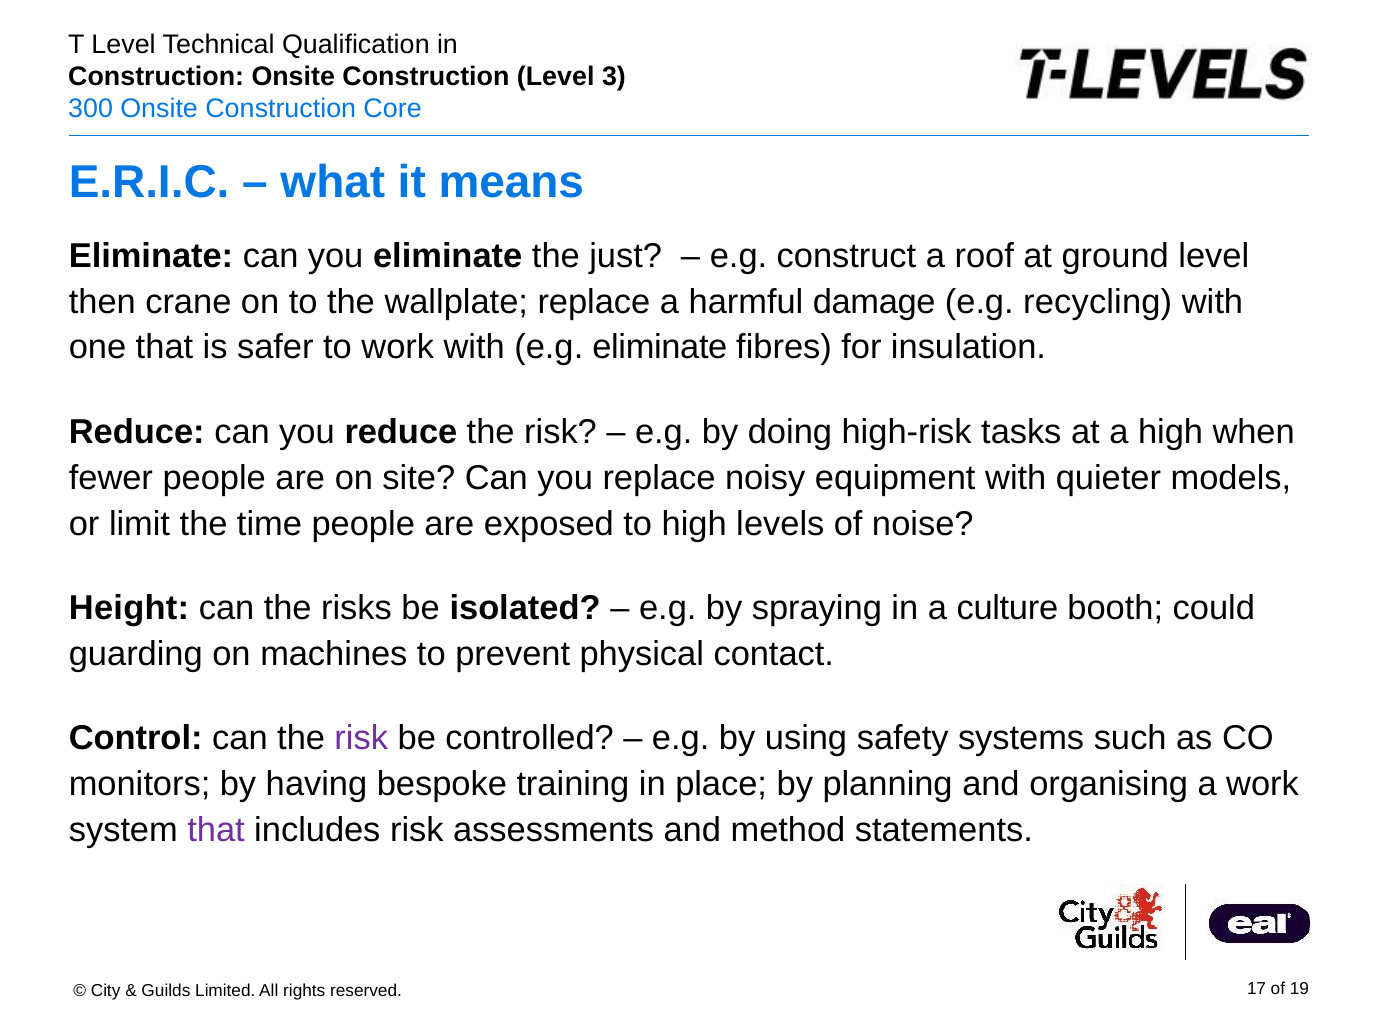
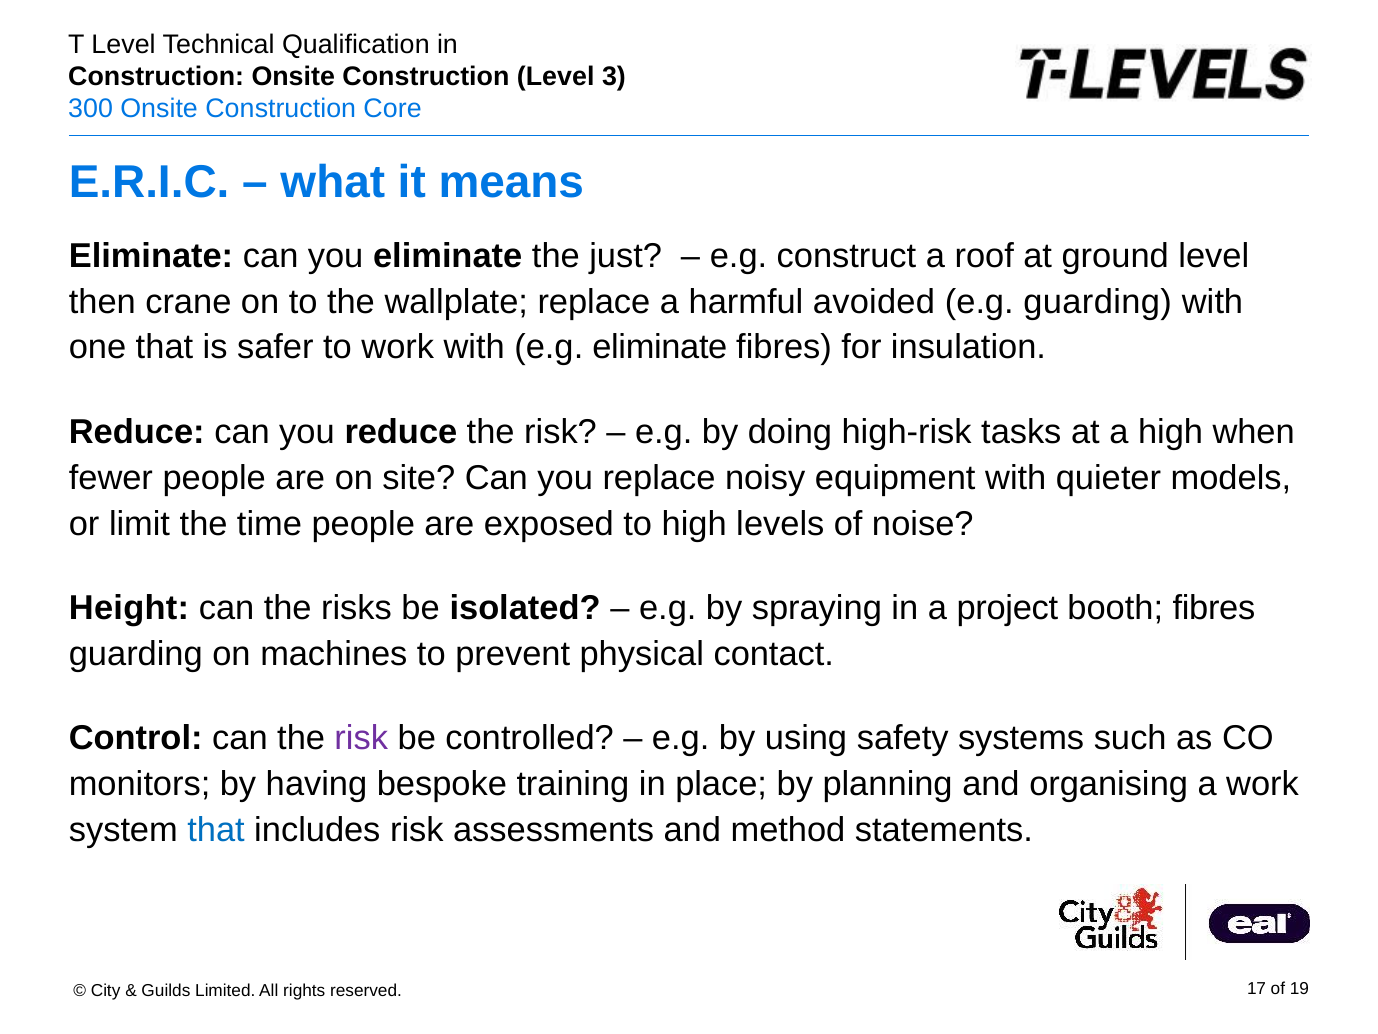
damage: damage -> avoided
e.g recycling: recycling -> guarding
culture: culture -> project
booth could: could -> fibres
that at (216, 830) colour: purple -> blue
